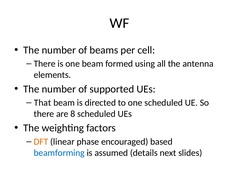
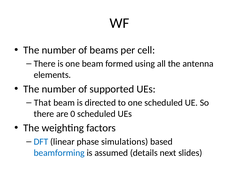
8: 8 -> 0
DFT colour: orange -> blue
encouraged: encouraged -> simulations
